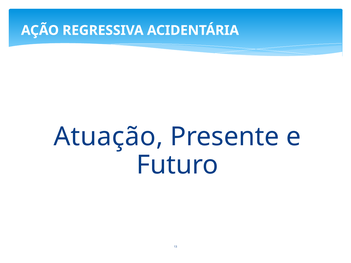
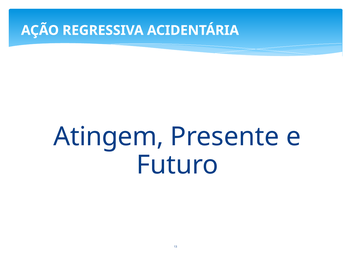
Atuação: Atuação -> Atingem
